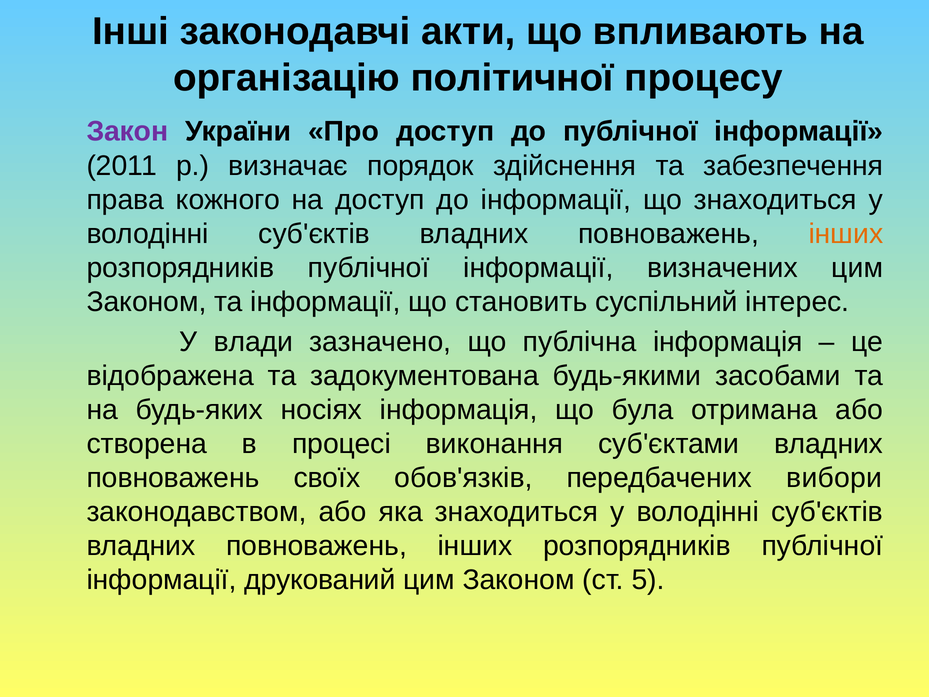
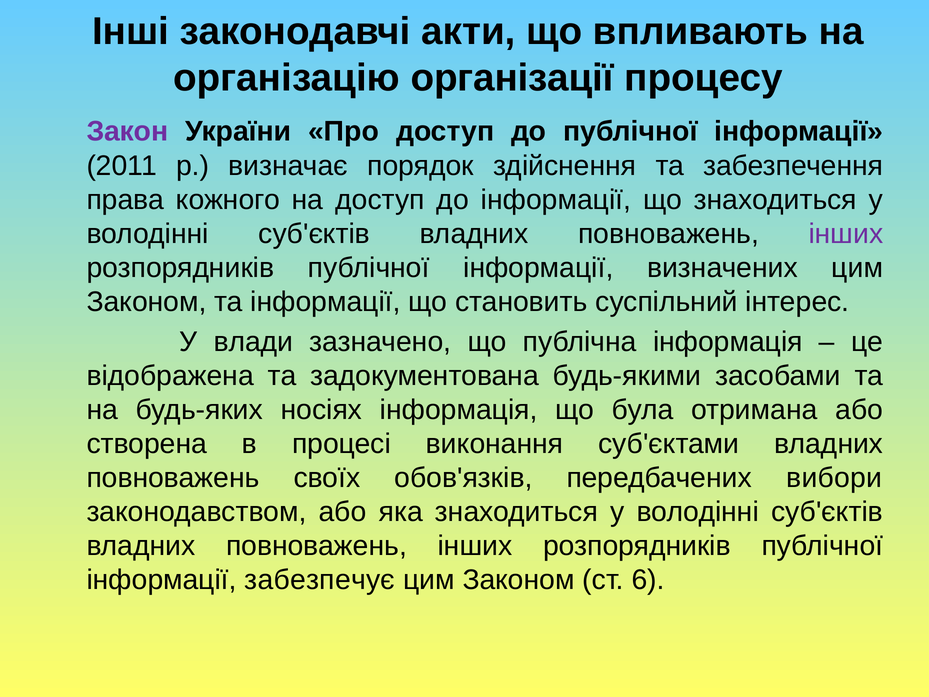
політичної: політичної -> організації
інших at (846, 234) colour: orange -> purple
друкований: друкований -> забезпечує
5: 5 -> 6
